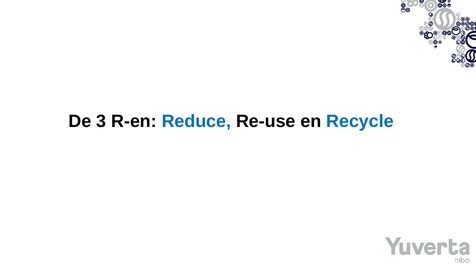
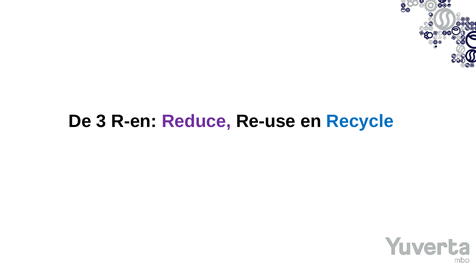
Reduce colour: blue -> purple
